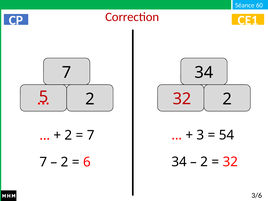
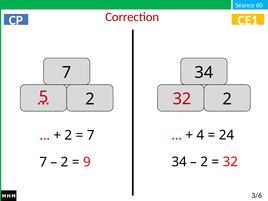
3: 3 -> 4
54: 54 -> 24
6: 6 -> 9
